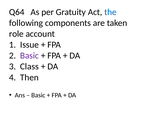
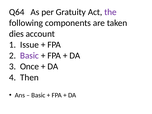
the colour: blue -> purple
role: role -> dies
Class: Class -> Once
